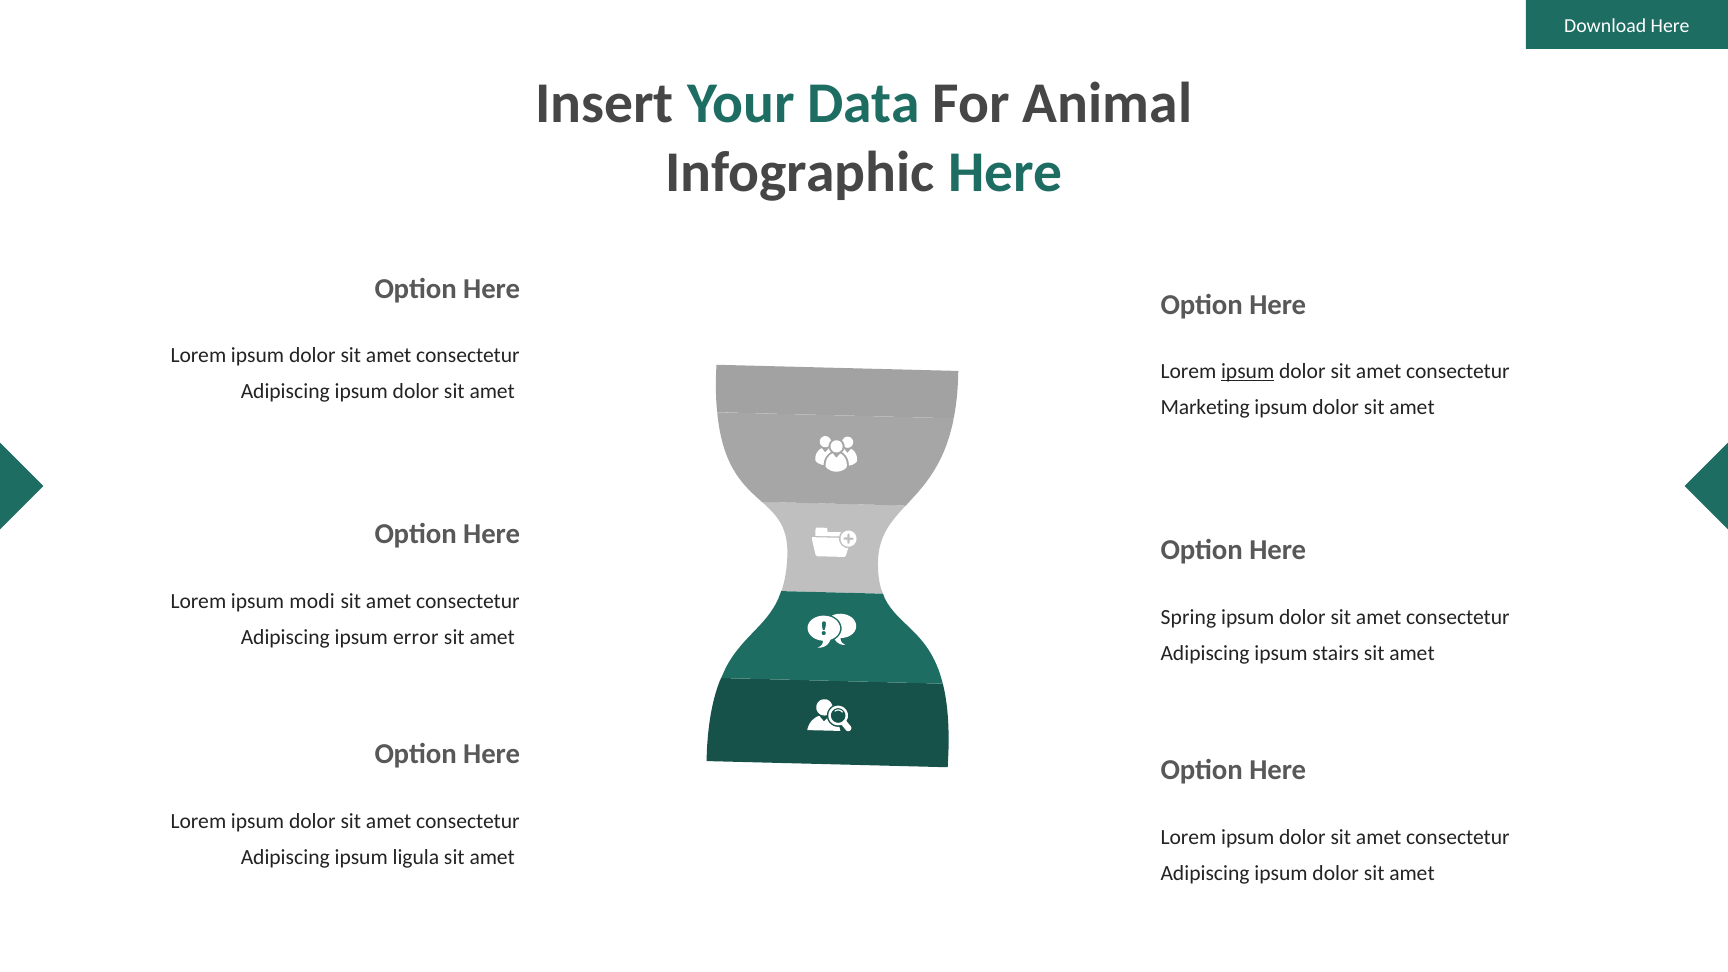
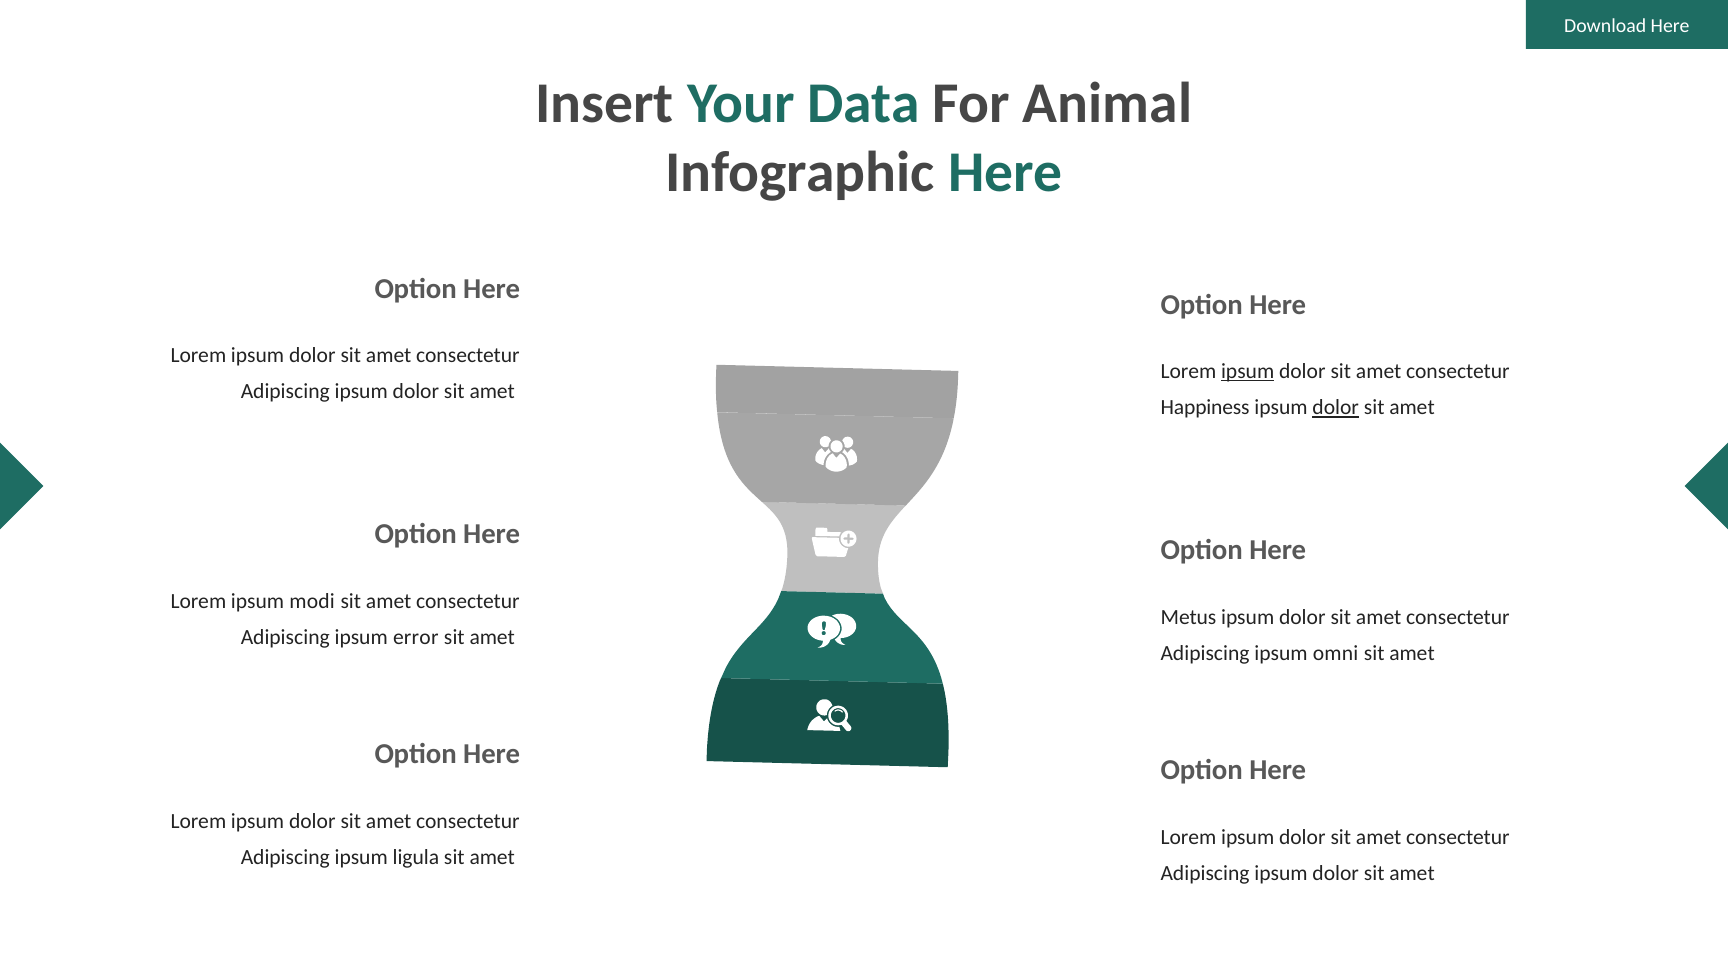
Marketing: Marketing -> Happiness
dolor at (1336, 408) underline: none -> present
Spring: Spring -> Metus
stairs: stairs -> omni
